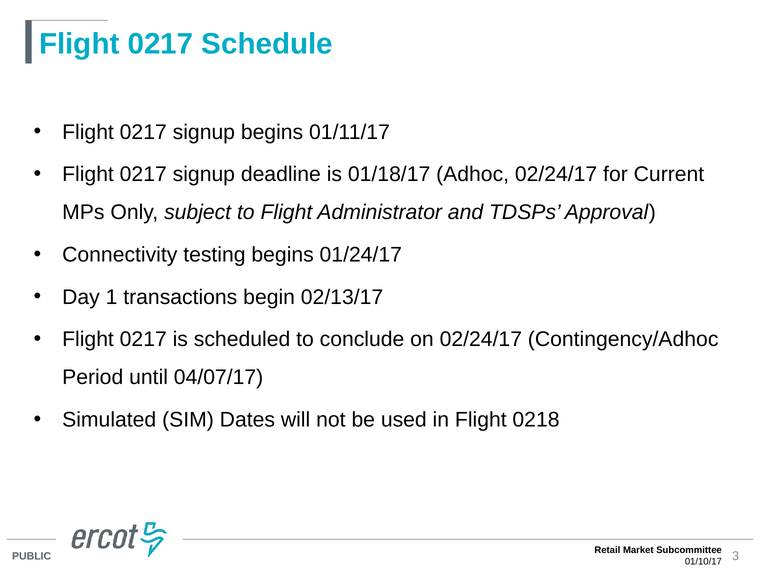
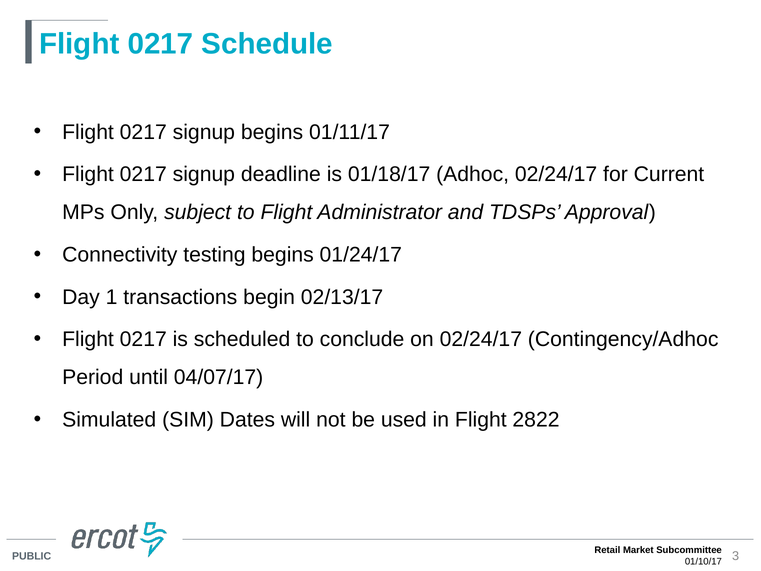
0218: 0218 -> 2822
